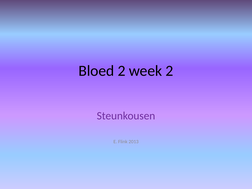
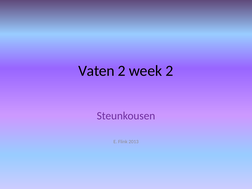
Bloed: Bloed -> Vaten
